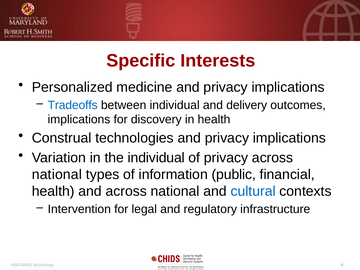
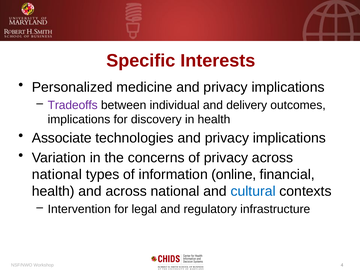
Tradeoffs colour: blue -> purple
Construal: Construal -> Associate
the individual: individual -> concerns
public: public -> online
